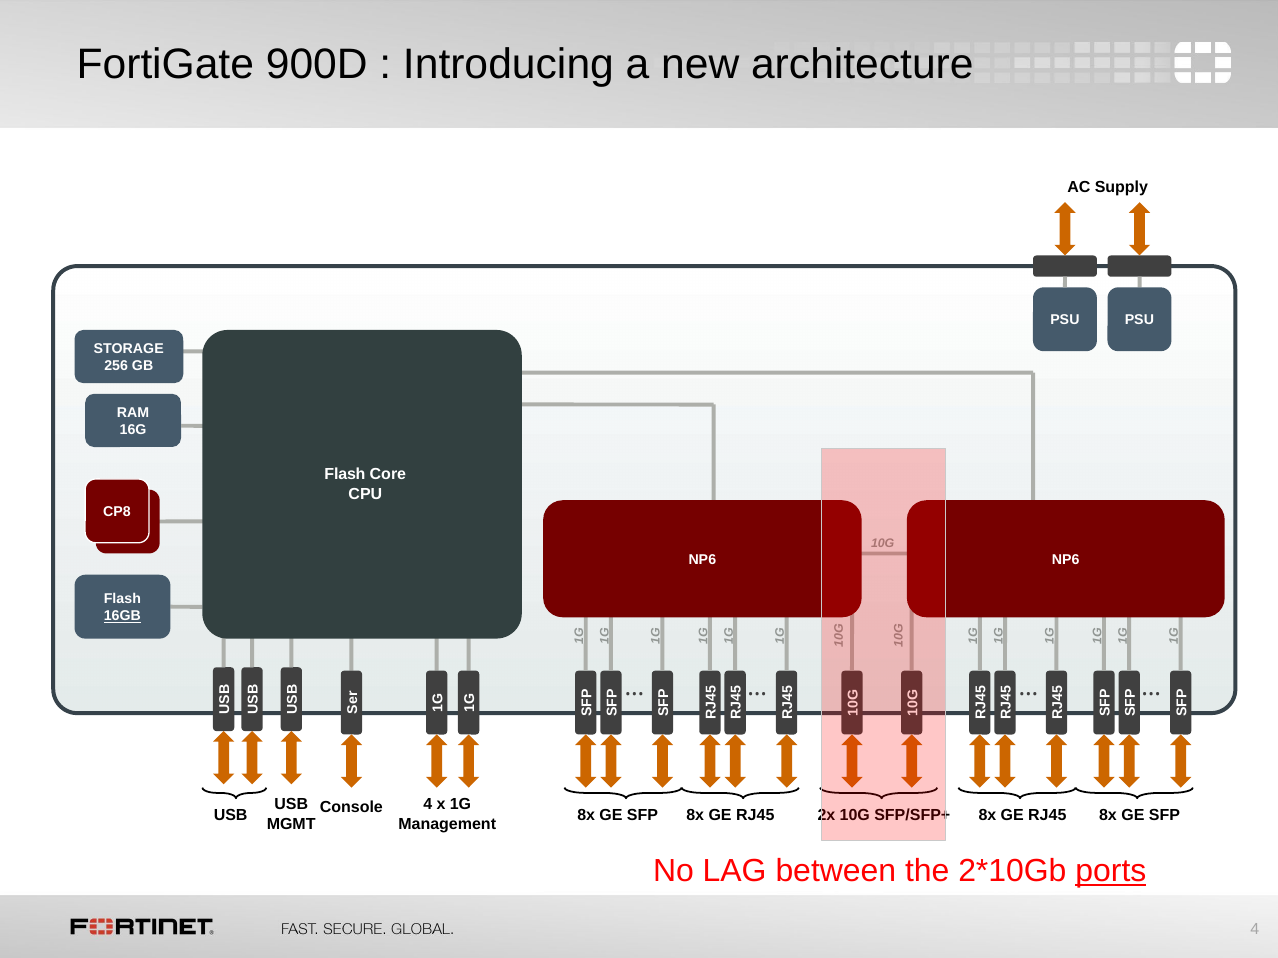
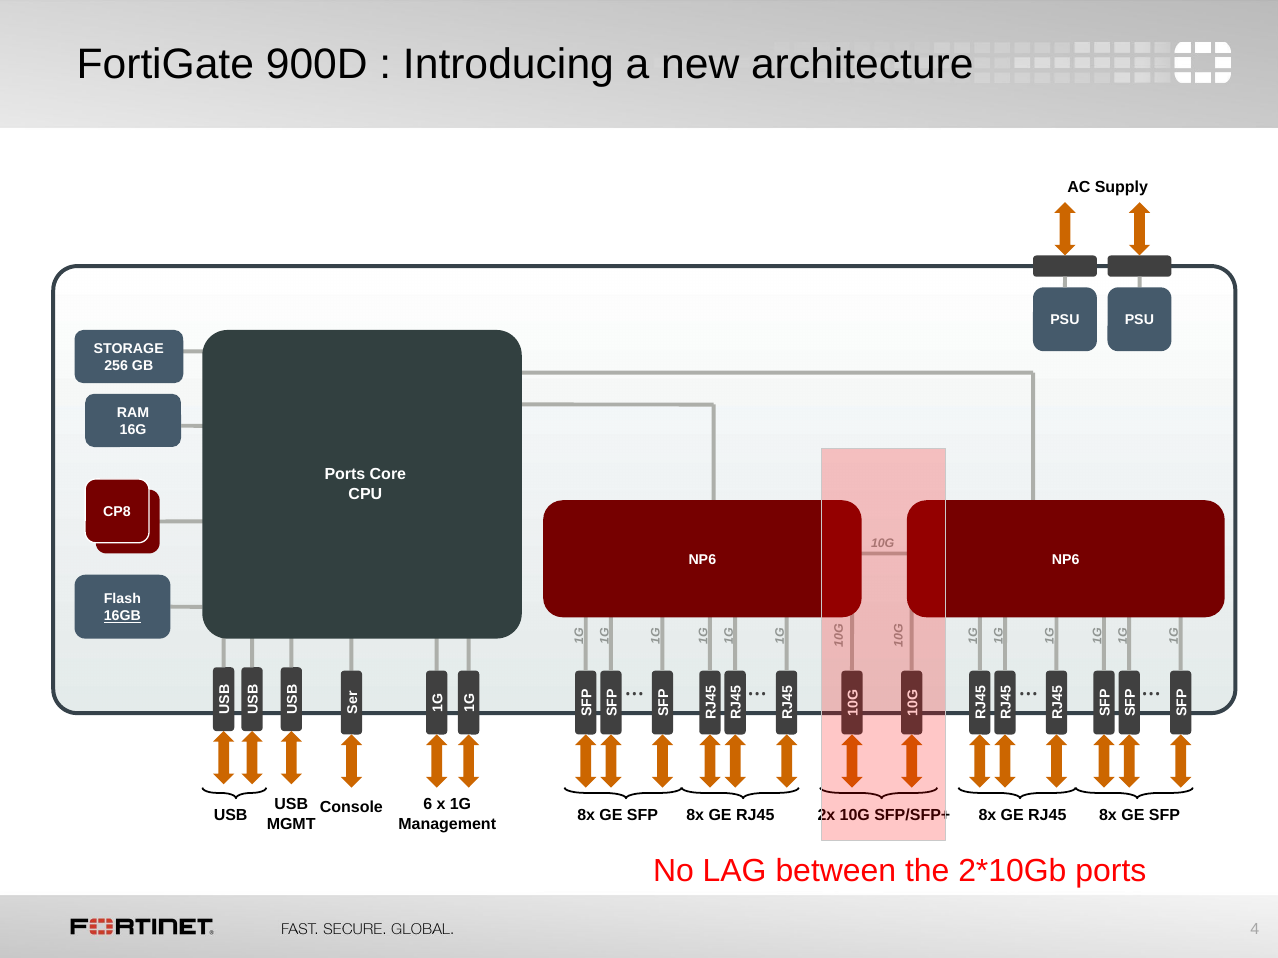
Flash at (345, 475): Flash -> Ports
Console 4: 4 -> 6
ports at (1111, 872) underline: present -> none
